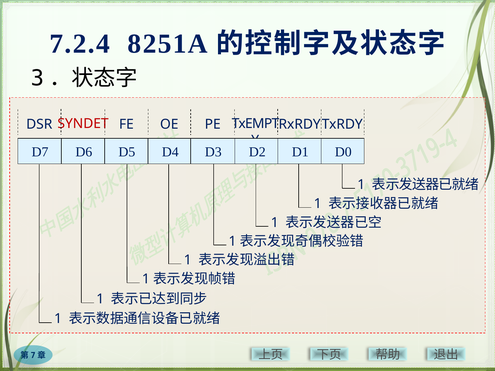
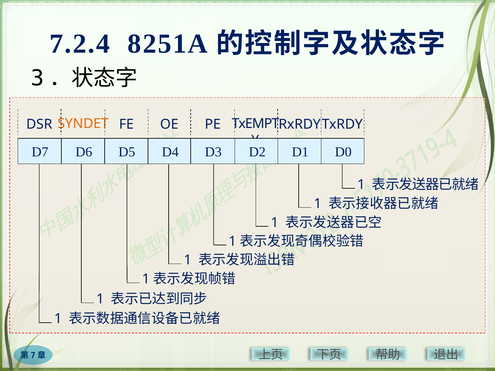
SYNDET colour: red -> orange
